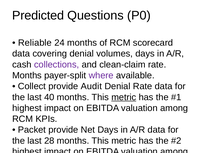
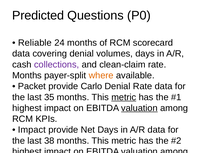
where colour: purple -> orange
Collect at (32, 87): Collect -> Packet
Audit: Audit -> Carlo
40: 40 -> 35
valuation at (139, 109) underline: none -> present
Packet at (32, 130): Packet -> Impact
28: 28 -> 38
